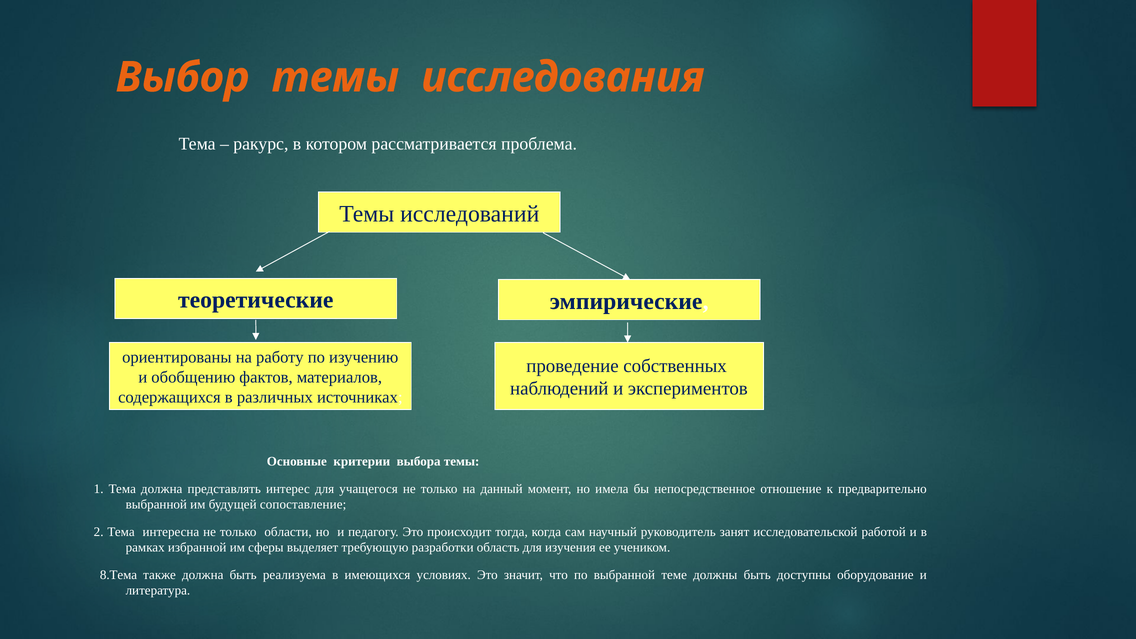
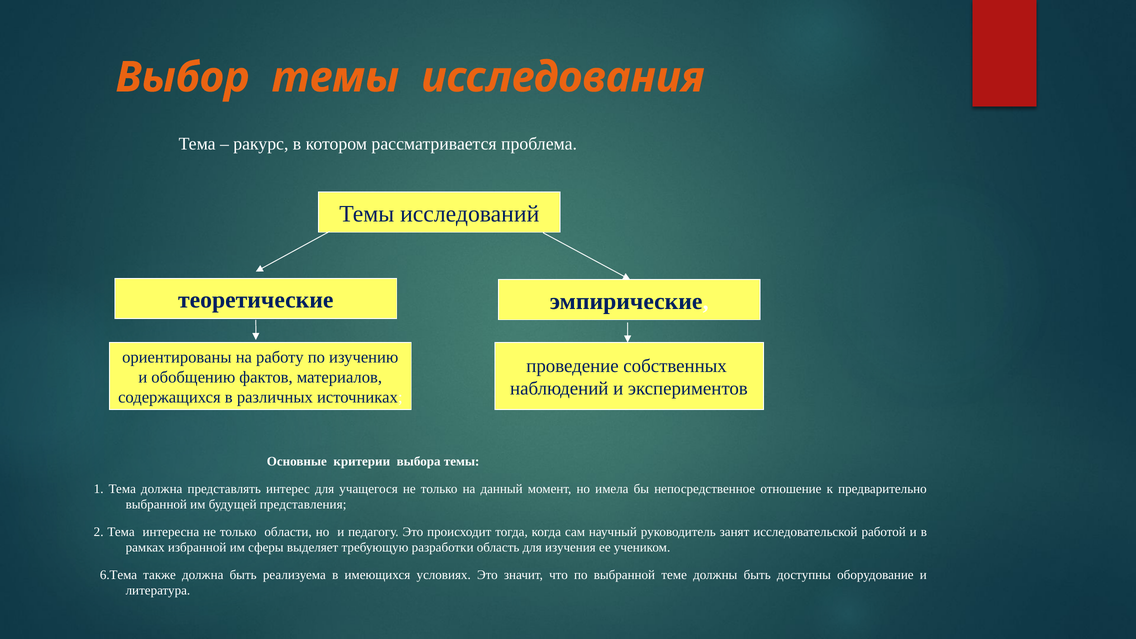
сопоставление: сопоставление -> представления
8.Тема: 8.Тема -> 6.Тема
